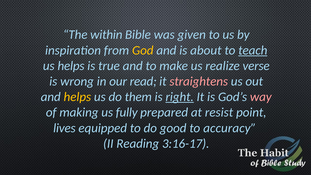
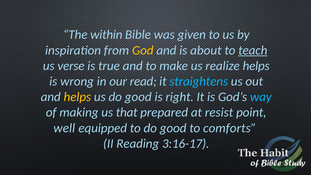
us helps: helps -> verse
realize verse: verse -> helps
straightens colour: pink -> light blue
us do them: them -> good
right underline: present -> none
way colour: pink -> light blue
fully: fully -> that
lives: lives -> well
accuracy: accuracy -> comforts
